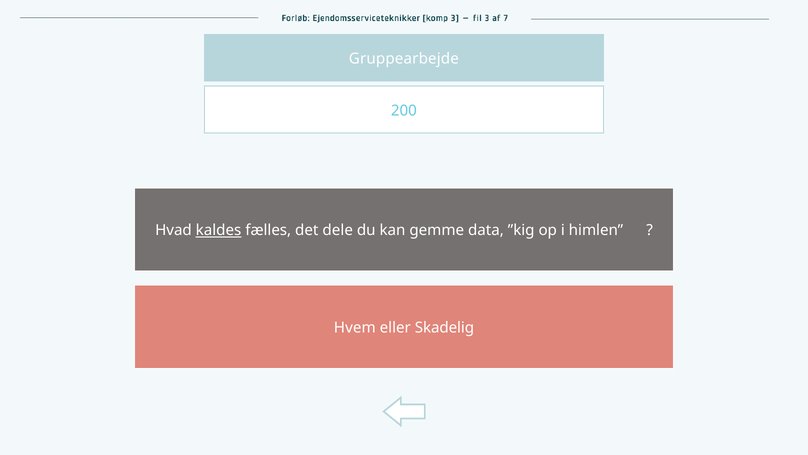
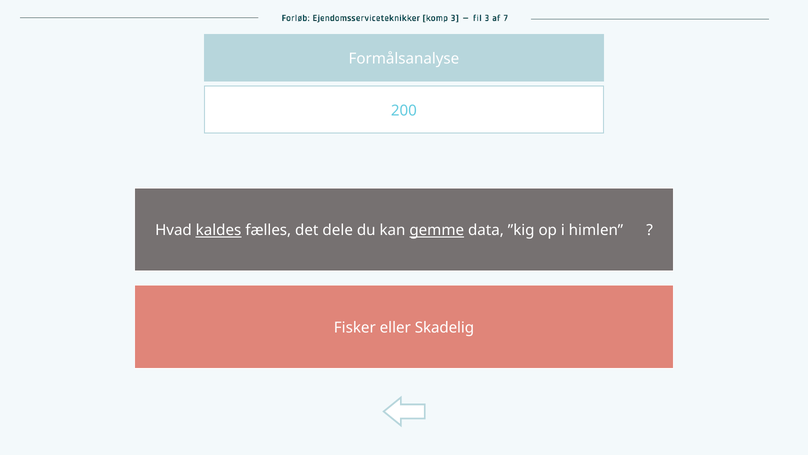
Gruppearbejde: Gruppearbejde -> Formålsanalyse
gemme underline: none -> present
Hvem: Hvem -> Fisker
